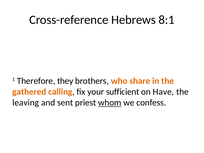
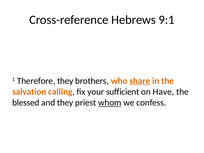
8:1: 8:1 -> 9:1
share underline: none -> present
gathered: gathered -> salvation
leaving: leaving -> blessed
and sent: sent -> they
